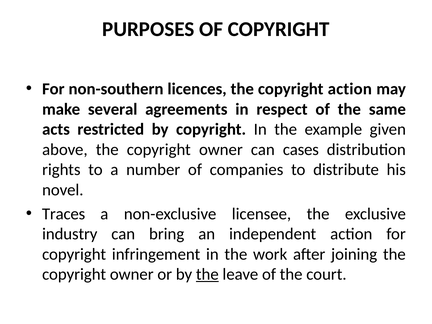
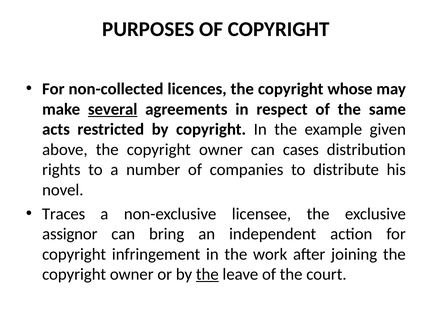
non-southern: non-southern -> non-collected
copyright action: action -> whose
several underline: none -> present
industry: industry -> assignor
